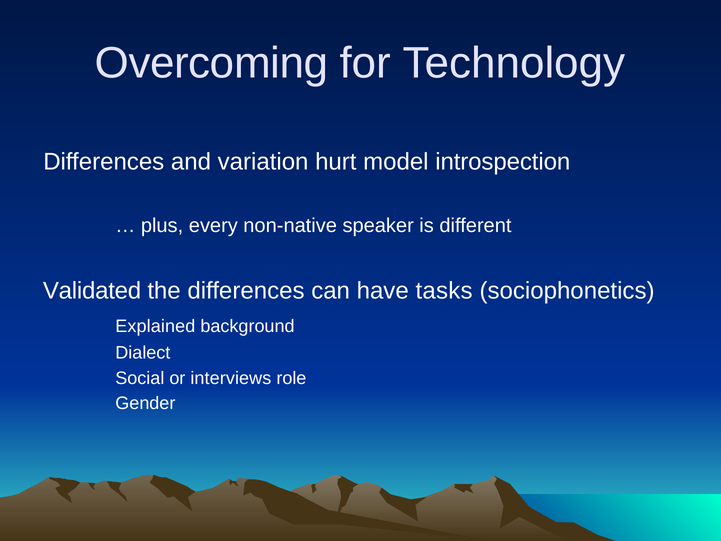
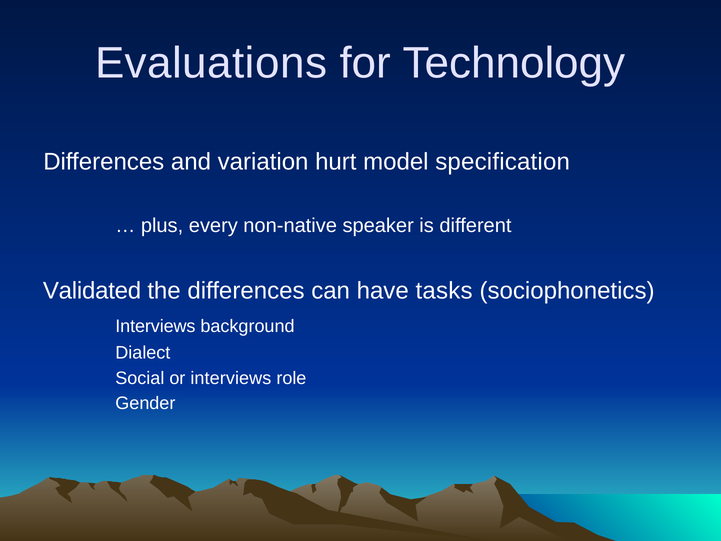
Overcoming: Overcoming -> Evaluations
introspection: introspection -> specification
Explained at (155, 326): Explained -> Interviews
